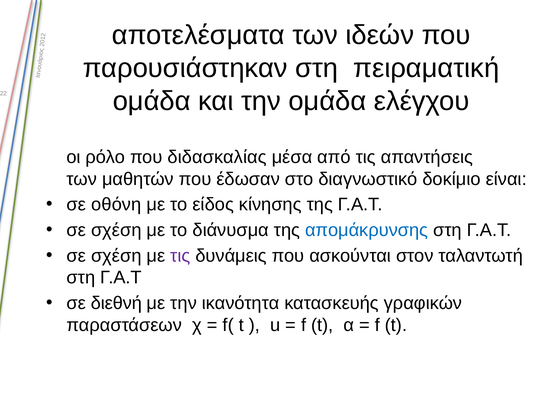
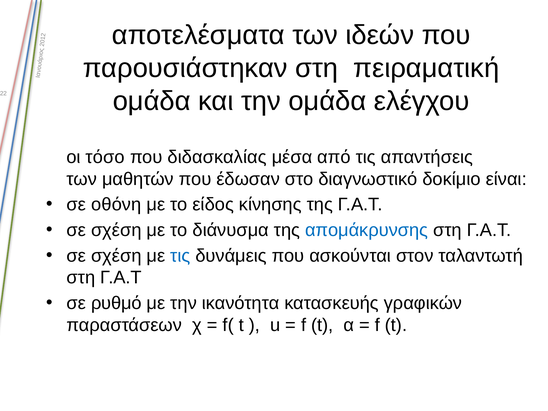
ρόλο: ρόλο -> τόσο
τις at (180, 256) colour: purple -> blue
διεθνή: διεθνή -> ρυθμό
